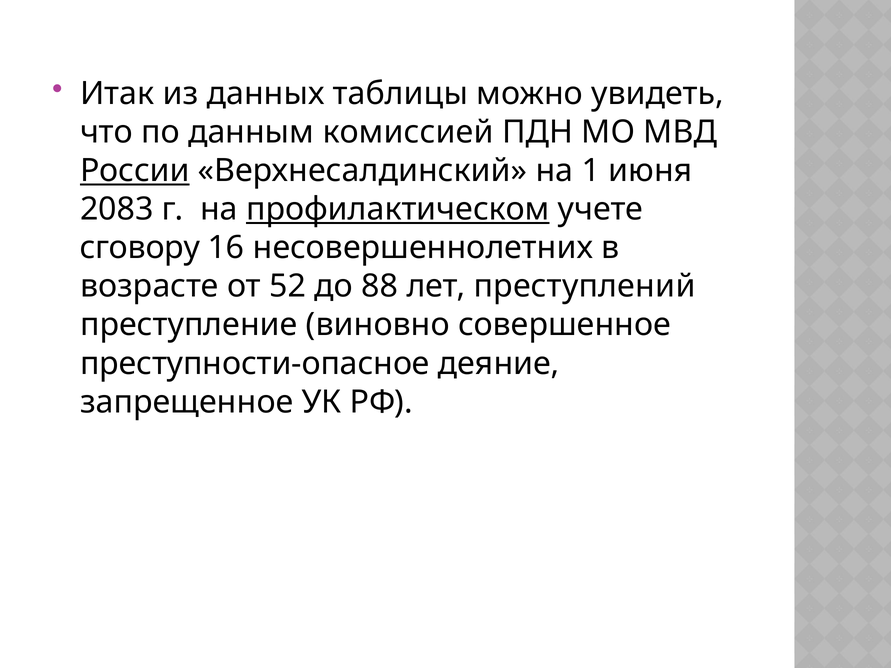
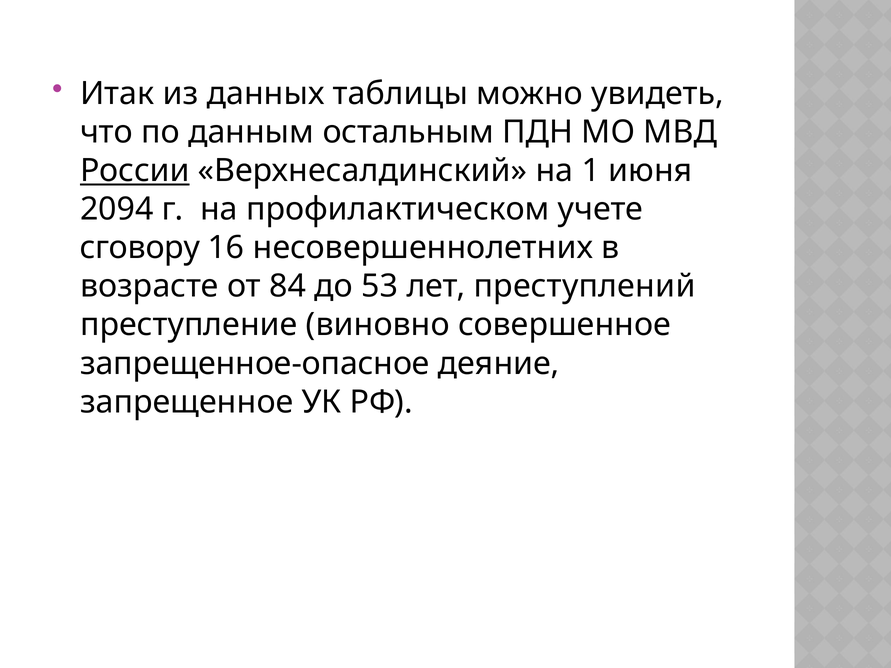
комиссией: комиссией -> остальным
2083: 2083 -> 2094
профилактическом underline: present -> none
52: 52 -> 84
88: 88 -> 53
преступности-опасное: преступности-опасное -> запрещенное-опасное
